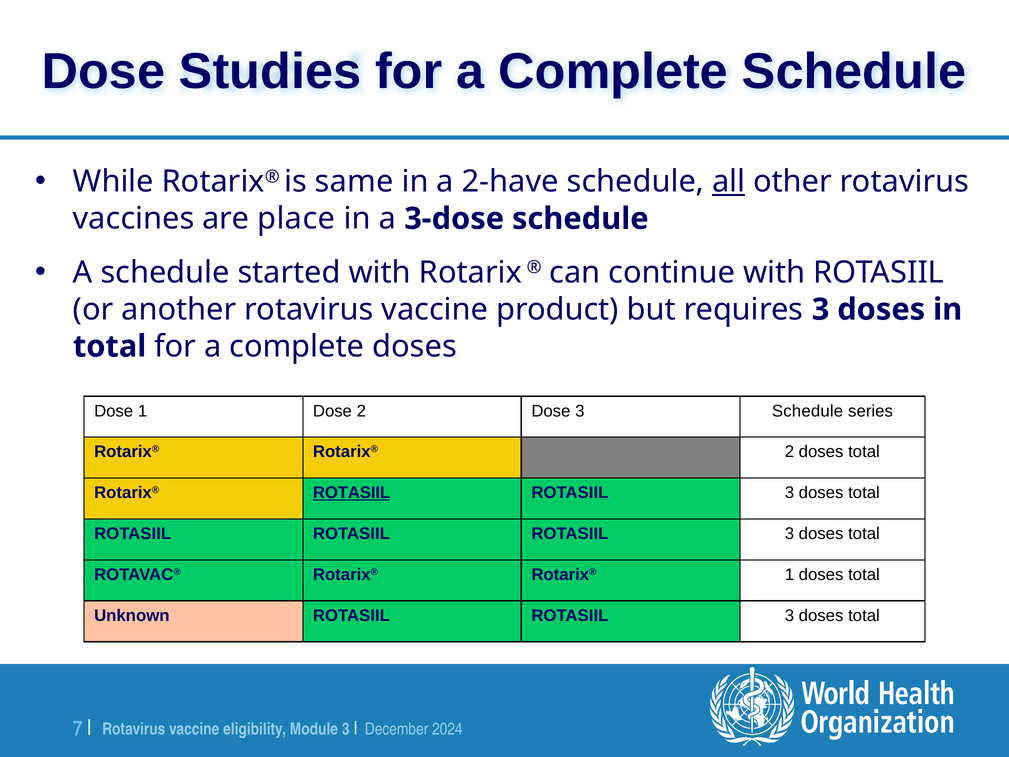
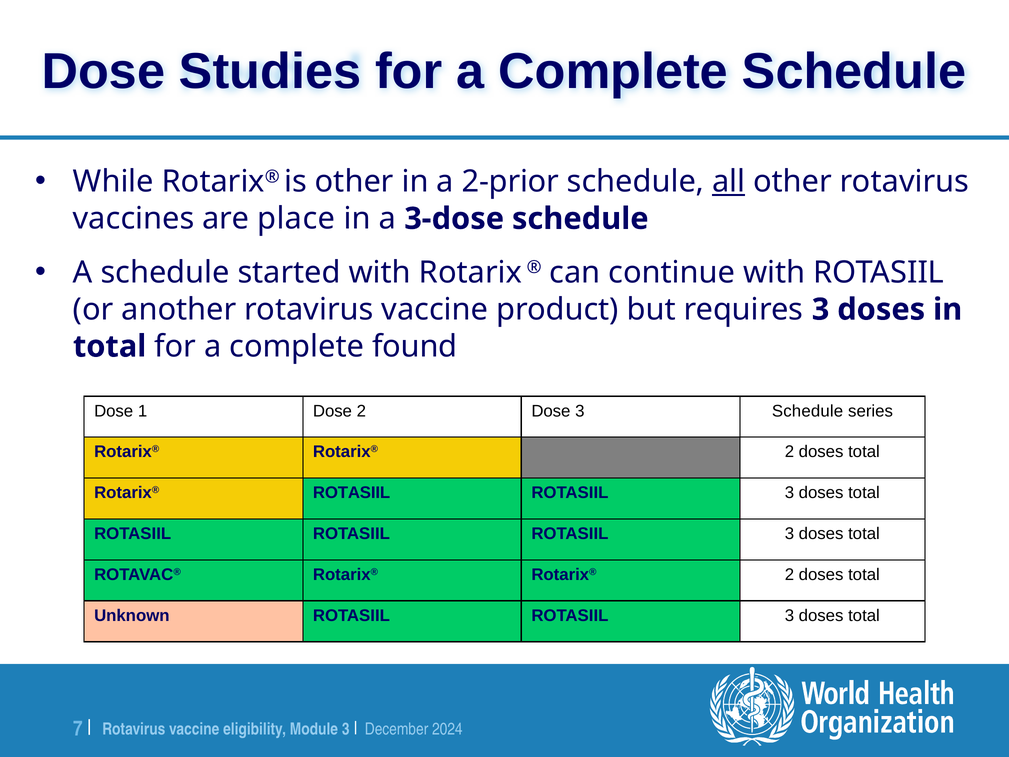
is same: same -> other
2-have: 2-have -> 2-prior
complete doses: doses -> found
ROTASIIL at (352, 493) underline: present -> none
ROTAVAC® Rotarix® Rotarix® 1: 1 -> 2
